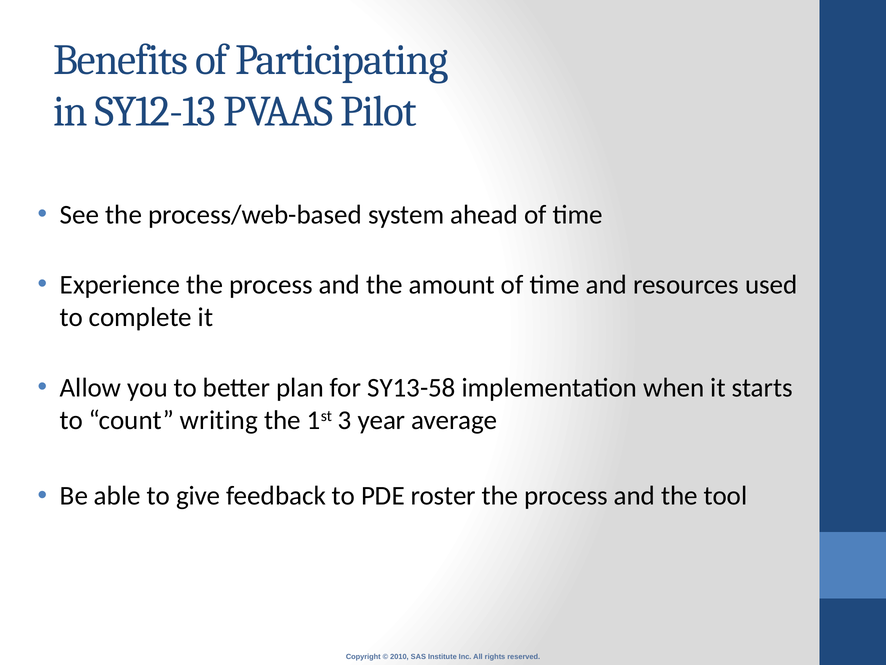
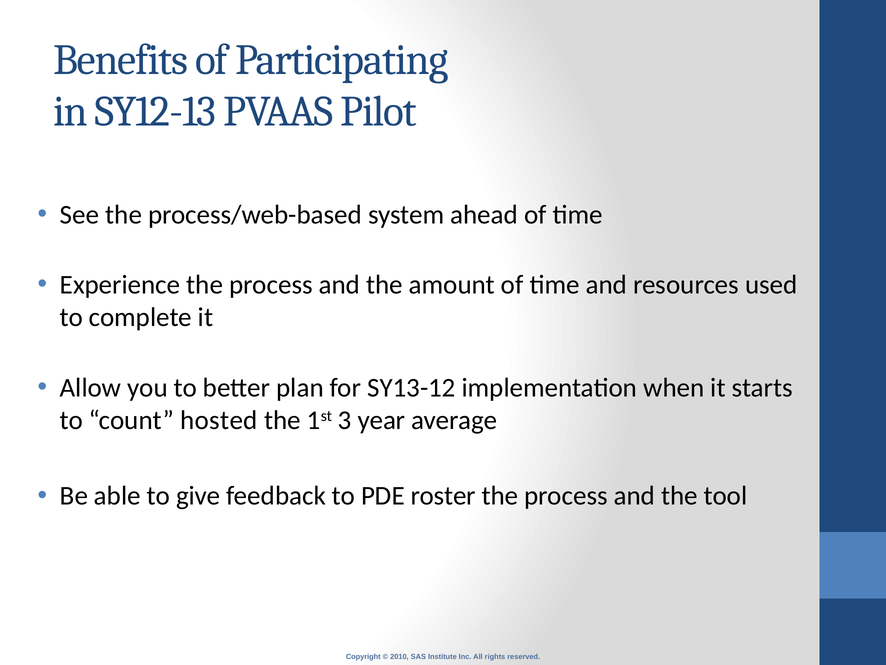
SY13-58: SY13-58 -> SY13-12
writing: writing -> hosted
